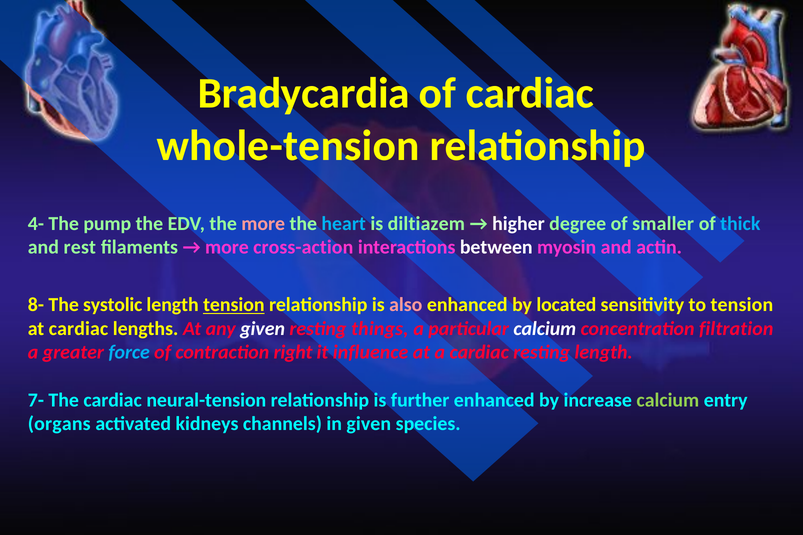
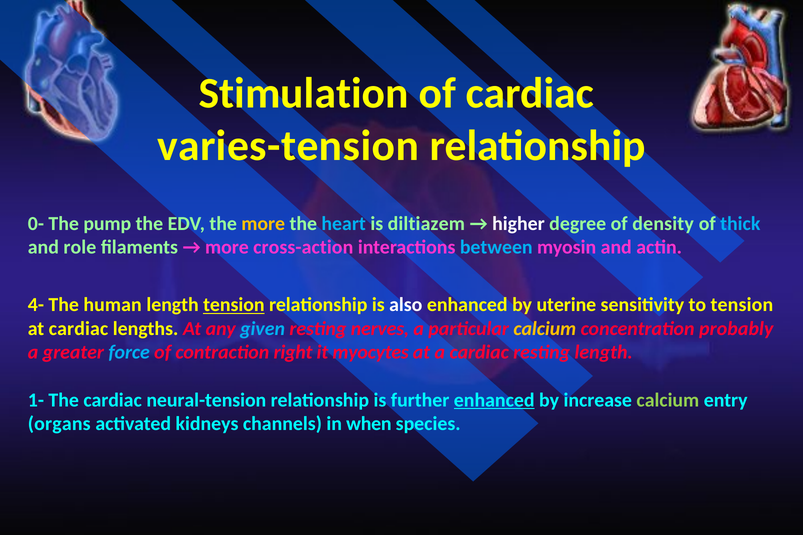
Bradycardia: Bradycardia -> Stimulation
whole-tension: whole-tension -> varies-tension
4-: 4- -> 0-
more at (263, 224) colour: pink -> yellow
smaller: smaller -> density
rest: rest -> role
between colour: white -> light blue
8-: 8- -> 4-
systolic: systolic -> human
also colour: pink -> white
located: located -> uterine
given at (263, 329) colour: white -> light blue
things: things -> nerves
calcium at (545, 329) colour: white -> yellow
filtration: filtration -> probably
influence: influence -> myocytes
7-: 7- -> 1-
enhanced at (494, 400) underline: none -> present
in given: given -> when
